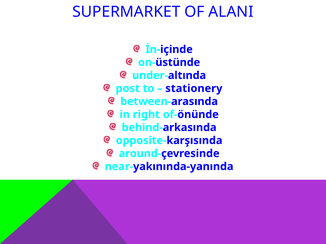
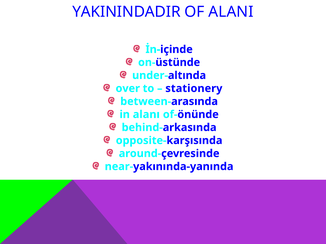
SUPERMARKET: SUPERMARKET -> YAKININDADIR
post: post -> over
right: right -> alanı
